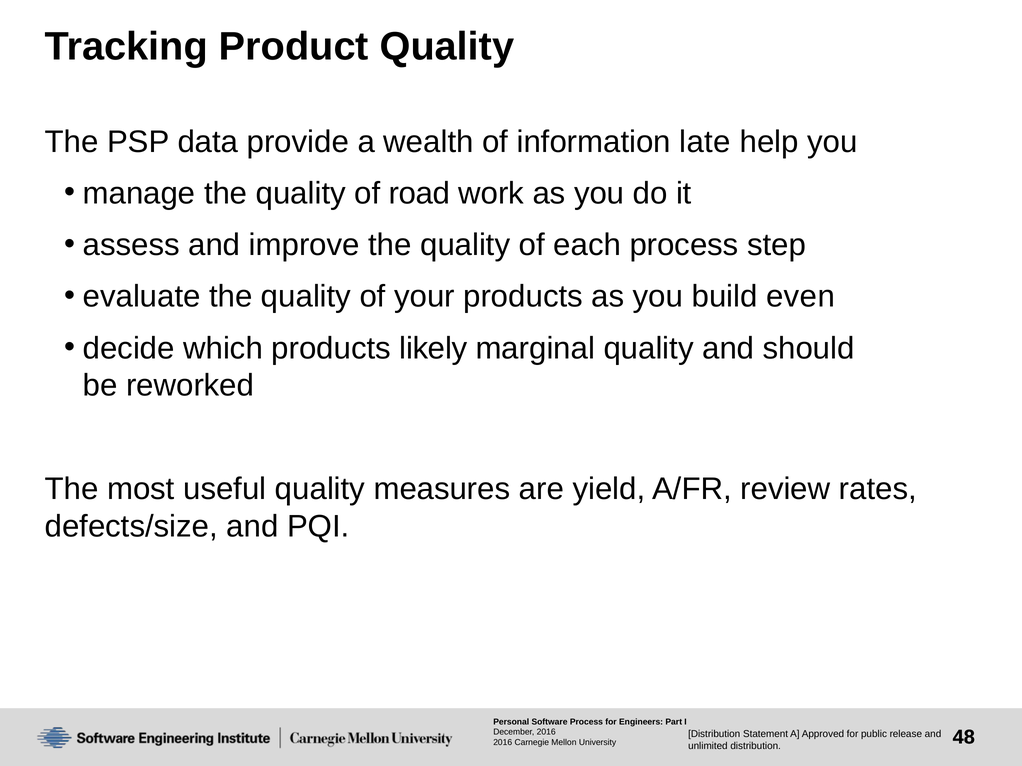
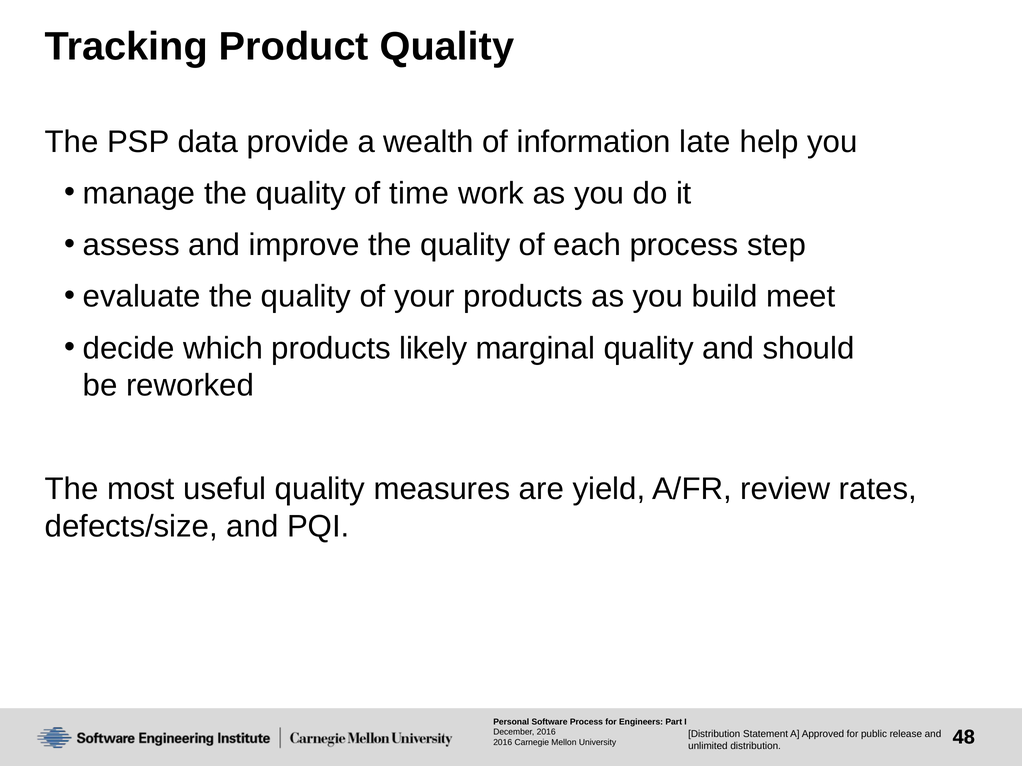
road: road -> time
even: even -> meet
